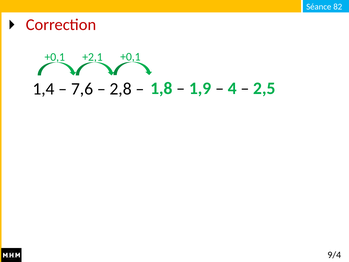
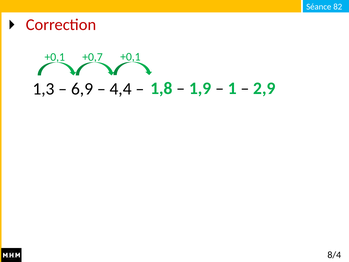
+2,1: +2,1 -> +0,7
4: 4 -> 1
2,5: 2,5 -> 2,9
1,4: 1,4 -> 1,3
7,6: 7,6 -> 6,9
2,8: 2,8 -> 4,4
9/4: 9/4 -> 8/4
